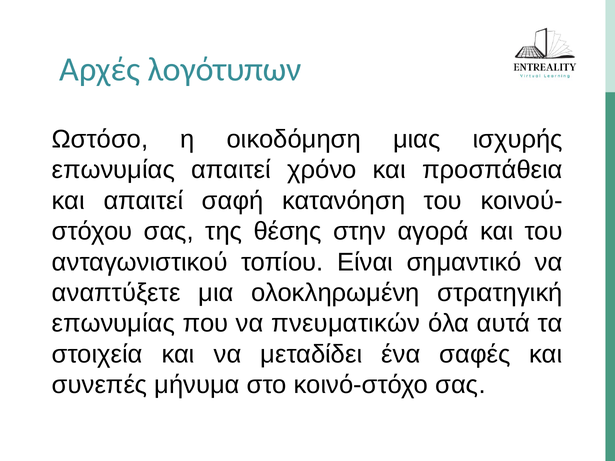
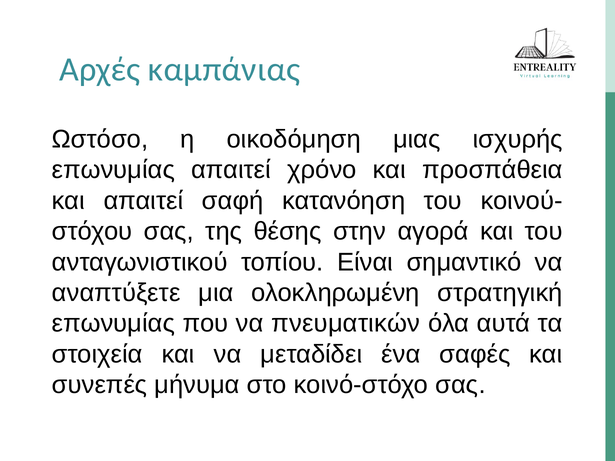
λογότυπων: λογότυπων -> καμπάνιας
